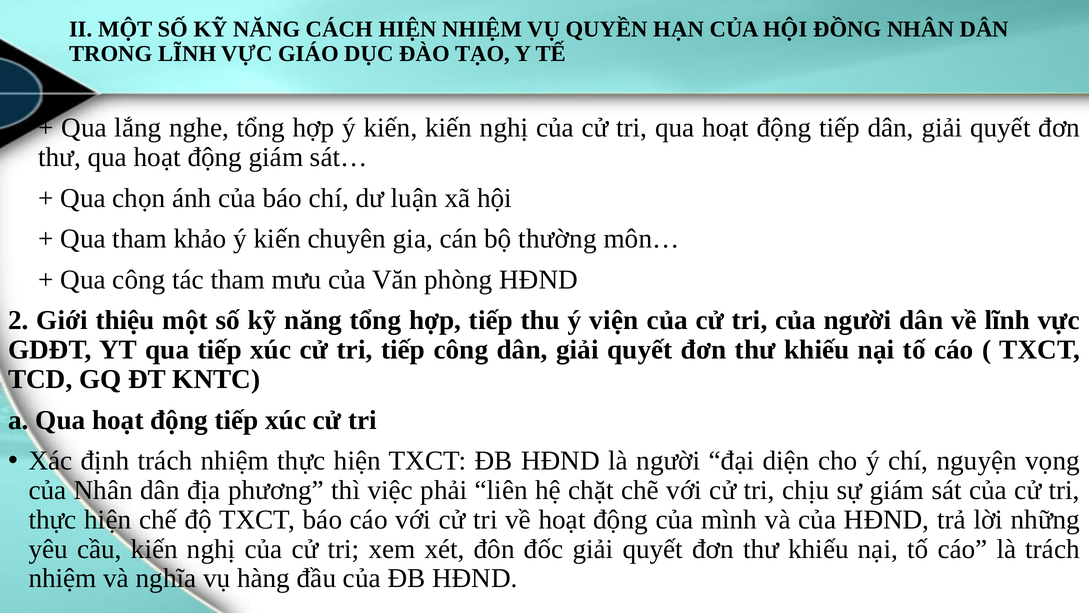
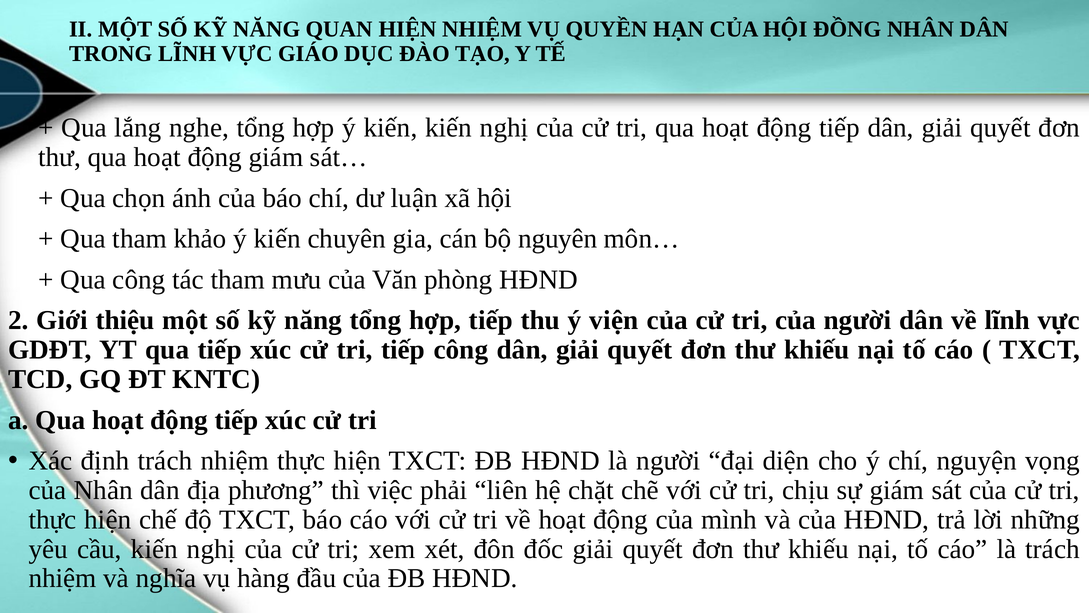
CÁCH: CÁCH -> QUAN
thường: thường -> nguyên
